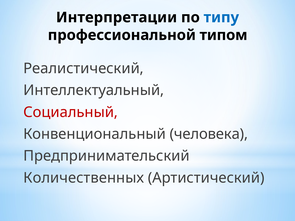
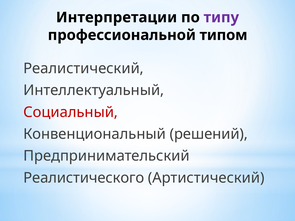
типу colour: blue -> purple
человека: человека -> решений
Количественных: Количественных -> Реалистического
